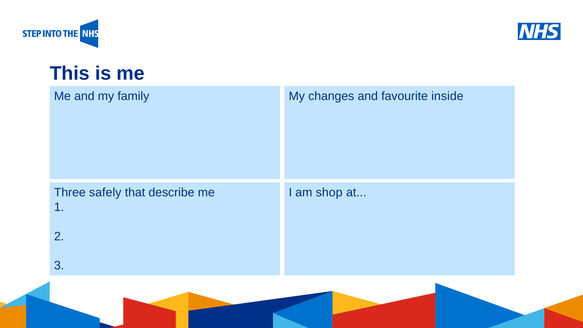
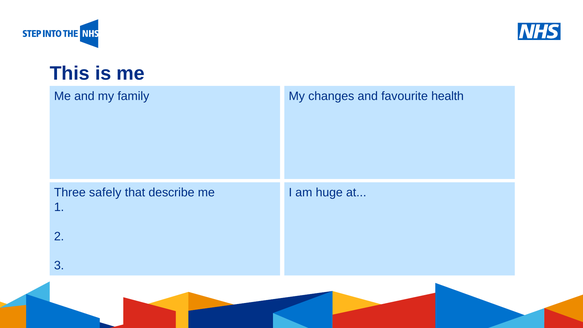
inside: inside -> health
shop: shop -> huge
